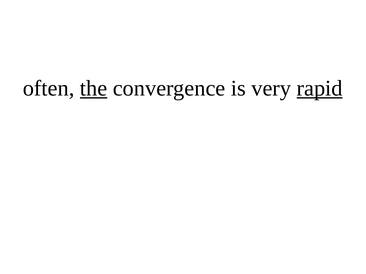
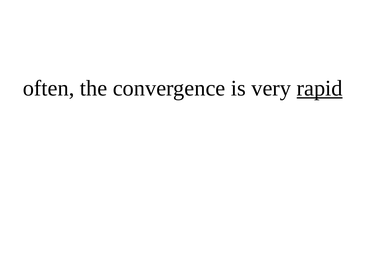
the underline: present -> none
